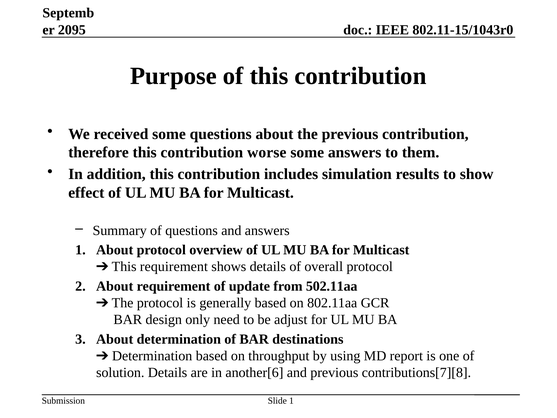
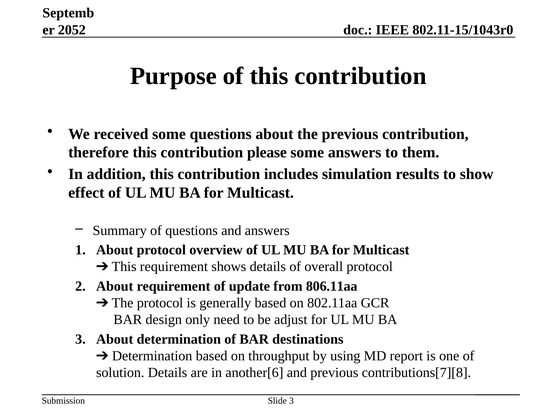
2095: 2095 -> 2052
worse: worse -> please
502.11aa: 502.11aa -> 806.11aa
Slide 1: 1 -> 3
